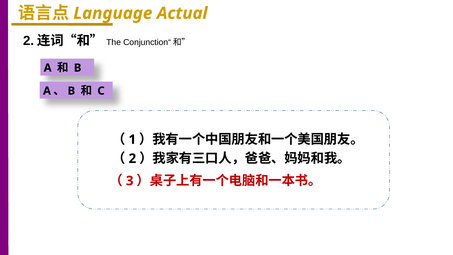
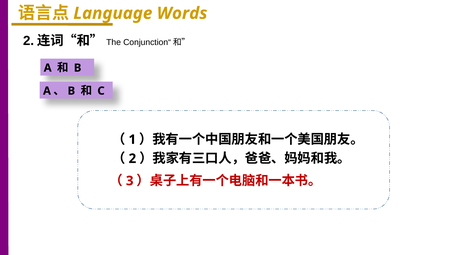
Actual: Actual -> Words
